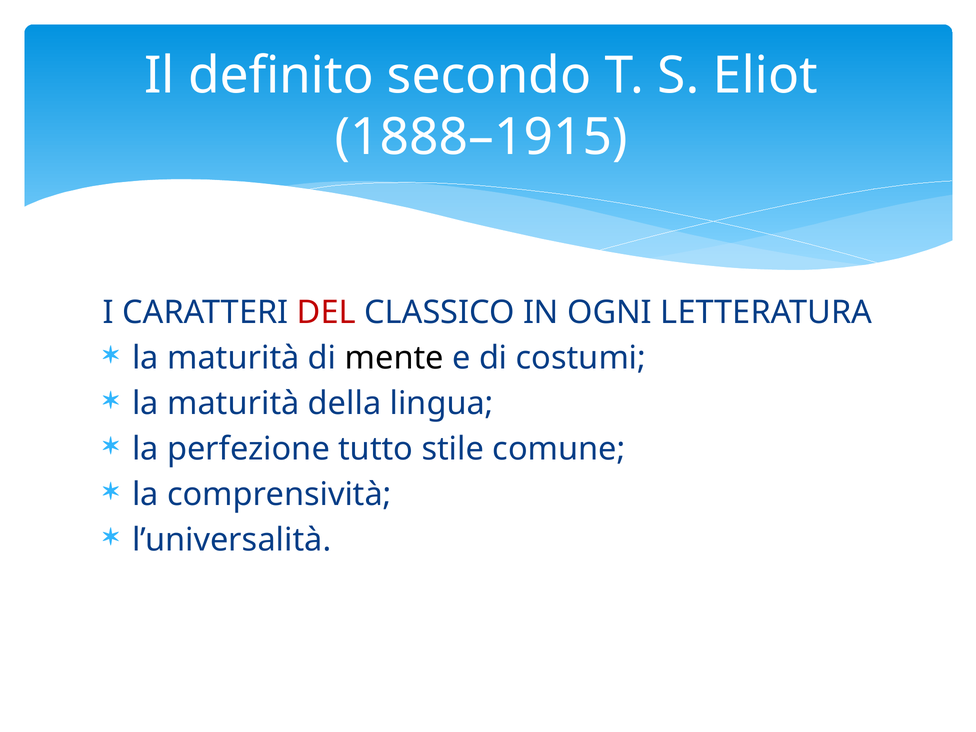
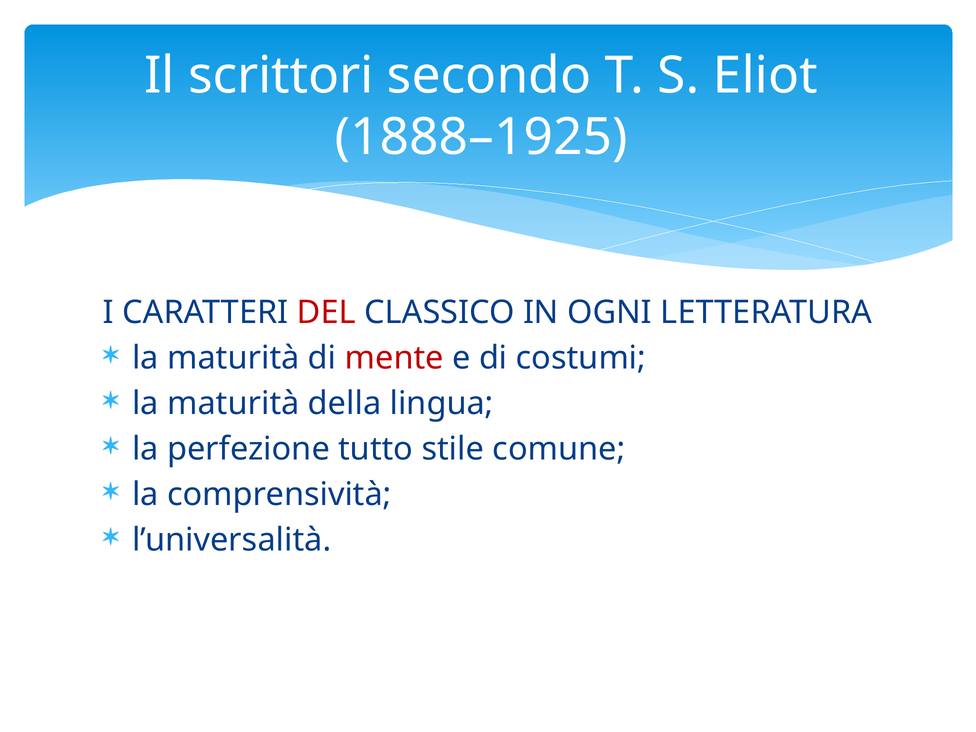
definito: definito -> scrittori
1888–1915: 1888–1915 -> 1888–1925
mente colour: black -> red
